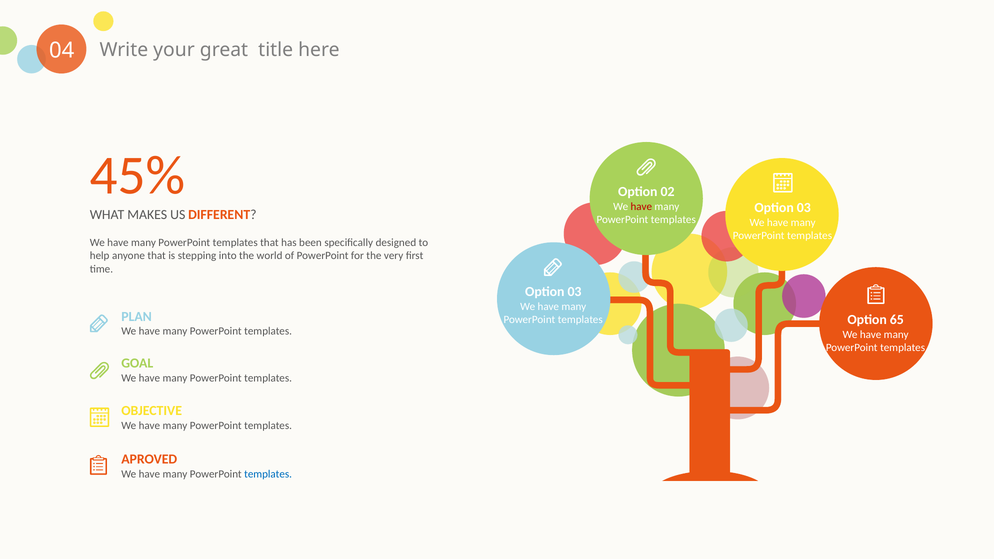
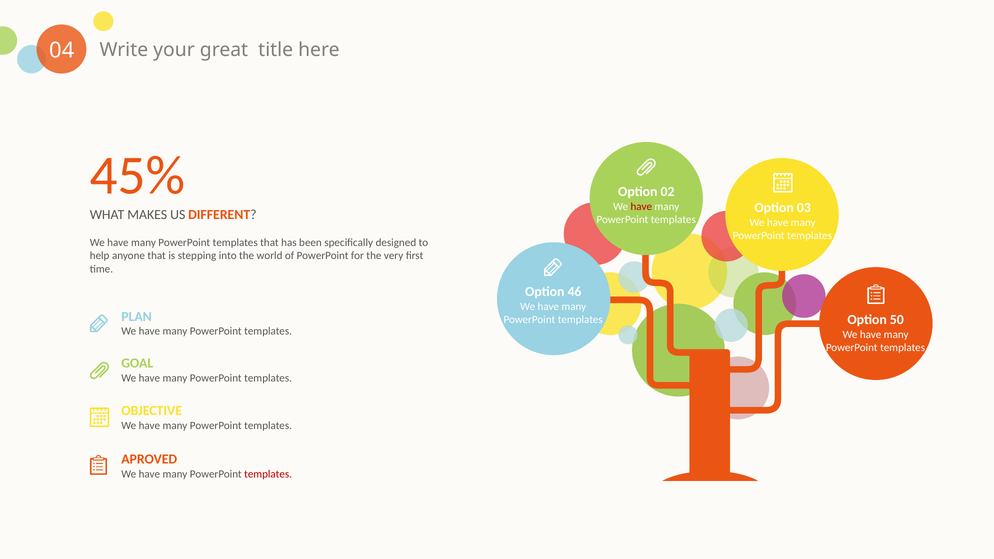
03 at (574, 292): 03 -> 46
65: 65 -> 50
templates at (268, 474) colour: blue -> red
